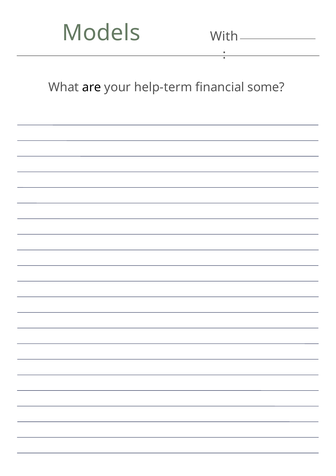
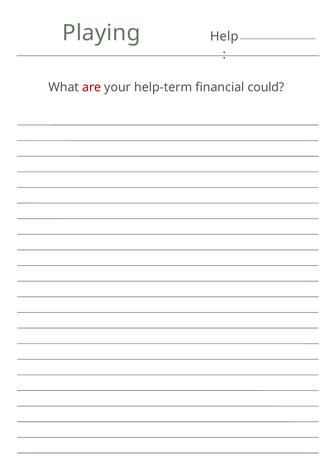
Models: Models -> Playing
With: With -> Help
are colour: black -> red
some: some -> could
